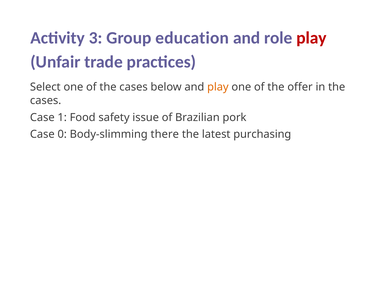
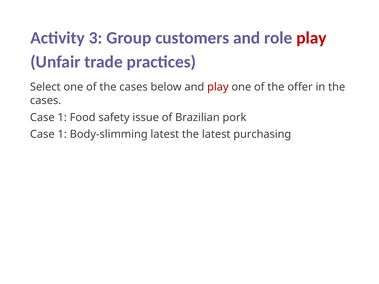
education: education -> customers
play at (218, 87) colour: orange -> red
0 at (62, 134): 0 -> 1
Body-slimming there: there -> latest
